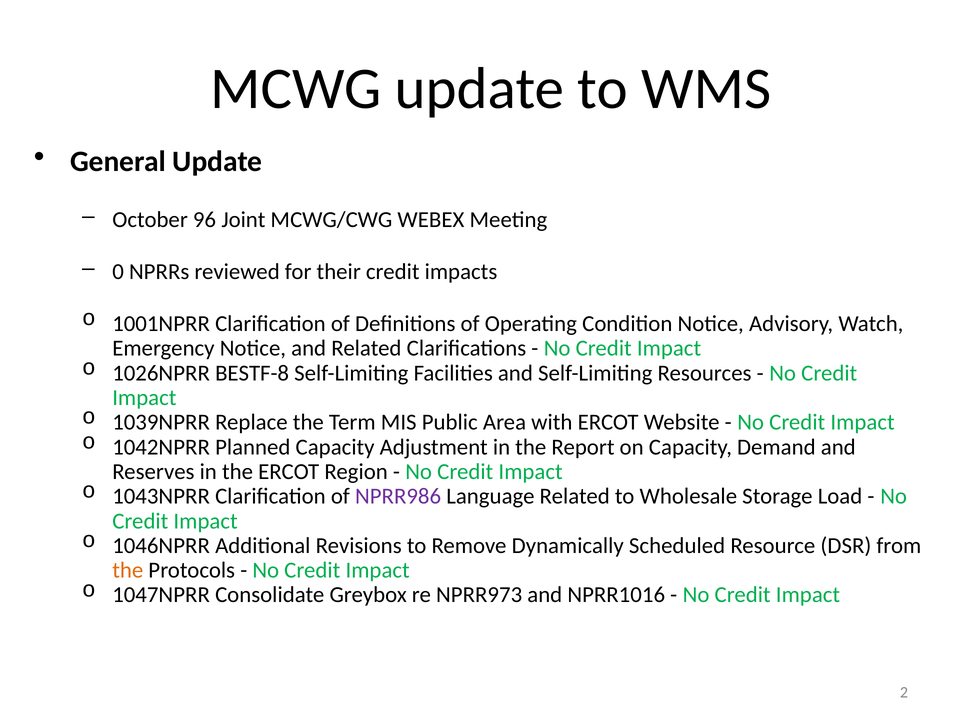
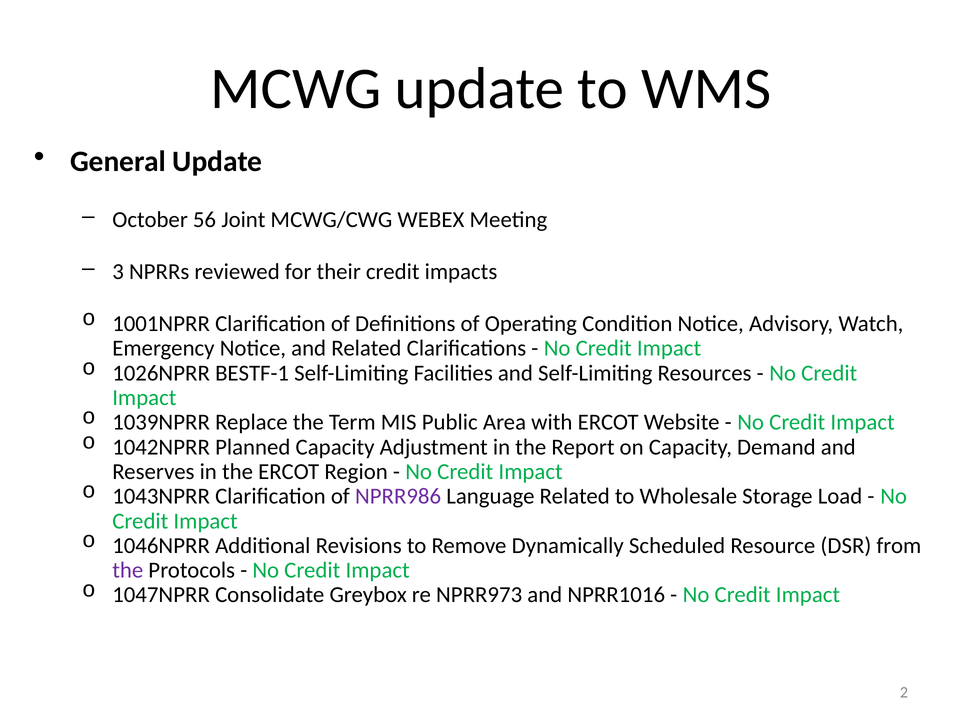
96: 96 -> 56
0: 0 -> 3
BESTF-8: BESTF-8 -> BESTF-1
the at (128, 570) colour: orange -> purple
